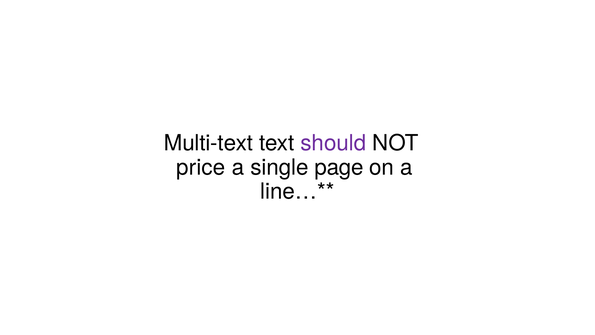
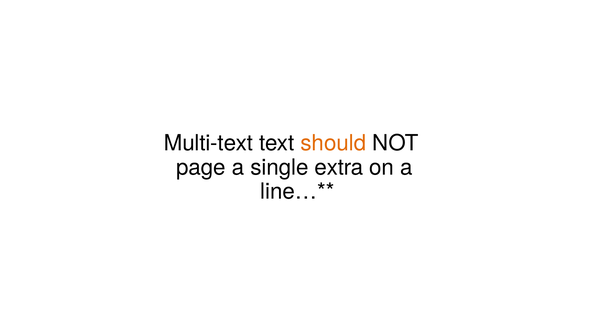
should colour: purple -> orange
price: price -> page
page: page -> extra
